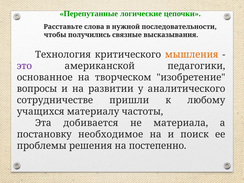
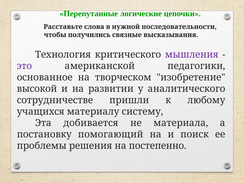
мышления colour: orange -> purple
вопросы: вопросы -> высокой
частоты: частоты -> систему
необходимое: необходимое -> помогающий
